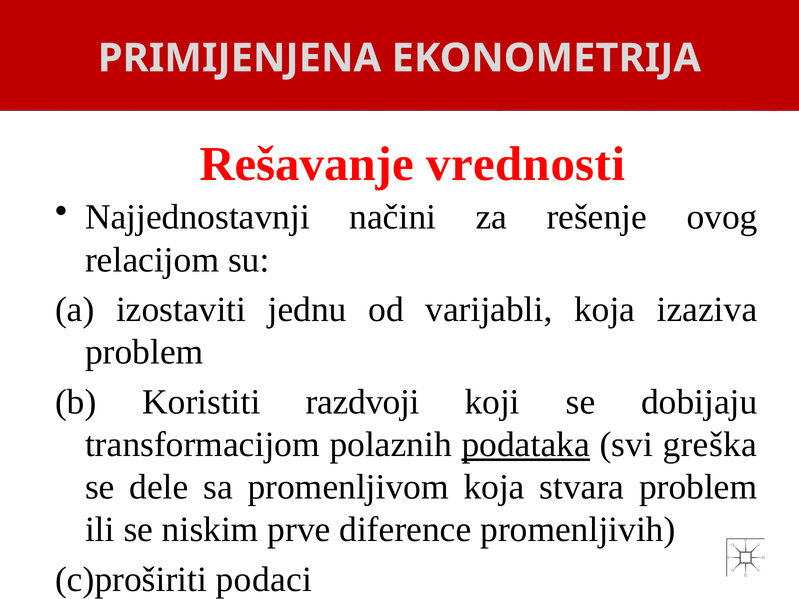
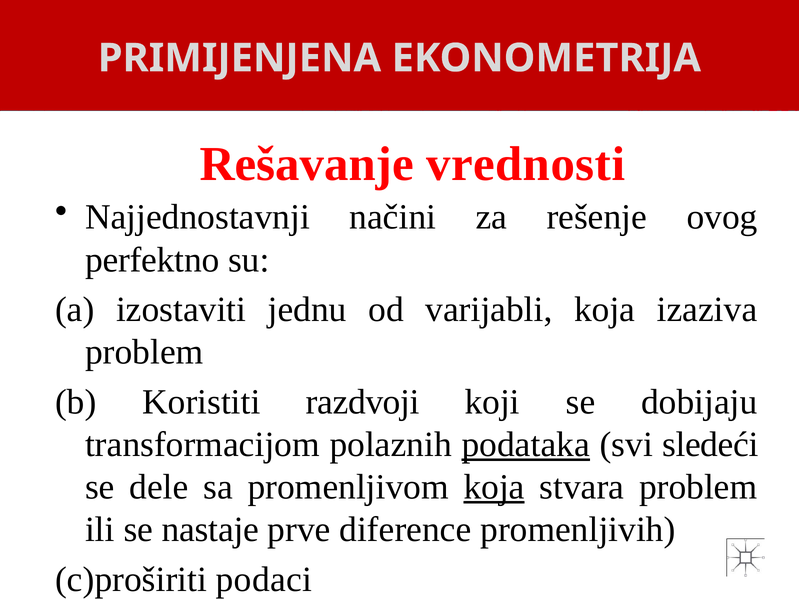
relacijom: relacijom -> perfektno
greška: greška -> sledeći
koja at (494, 487) underline: none -> present
niskim: niskim -> nastaje
